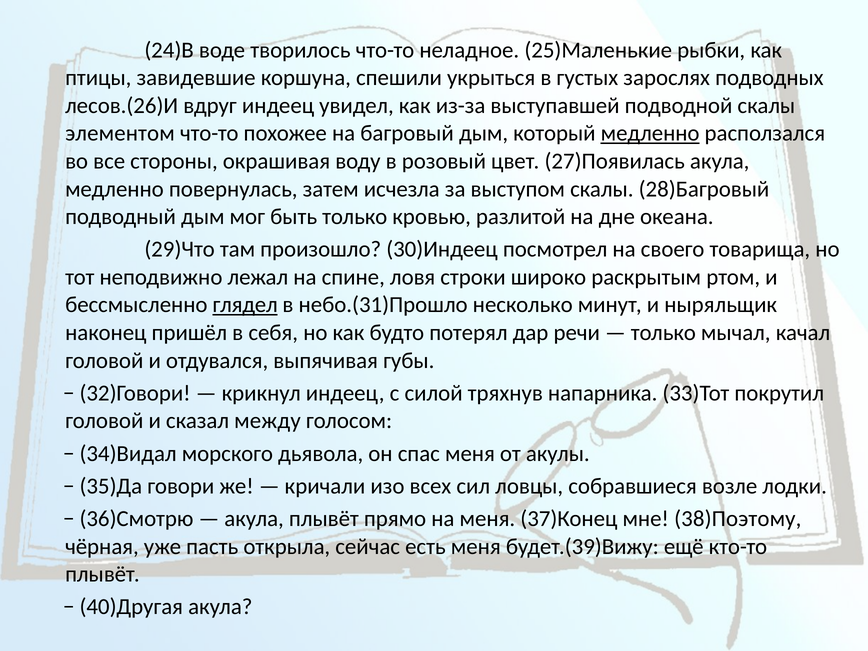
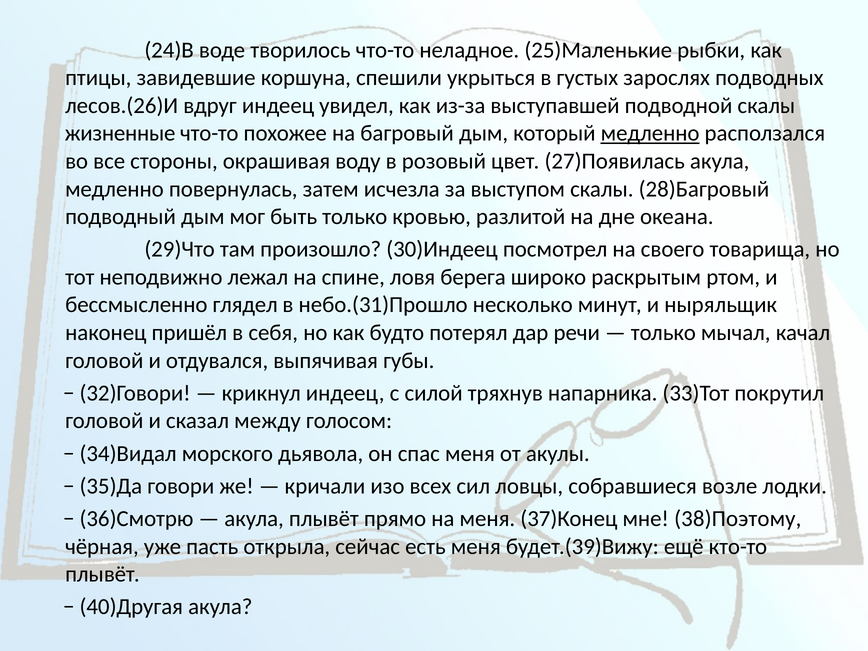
элементом: элементом -> жизненные
строки: строки -> берега
глядел underline: present -> none
